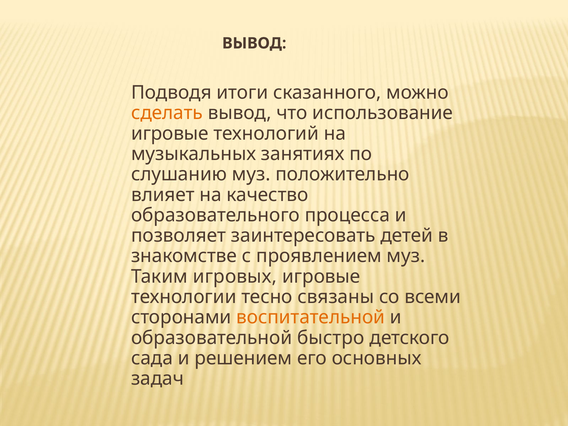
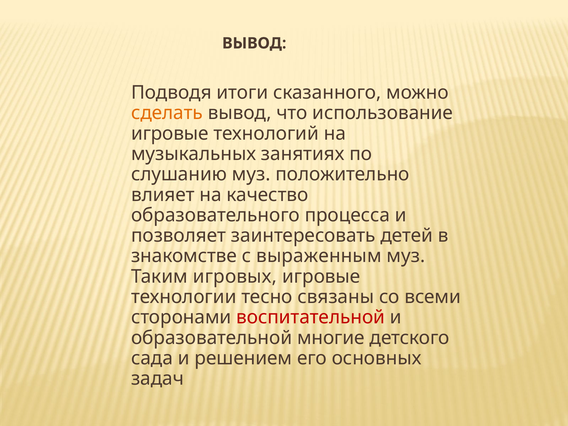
проявлением: проявлением -> выраженным
воспитательной colour: orange -> red
быстро: быстро -> многие
